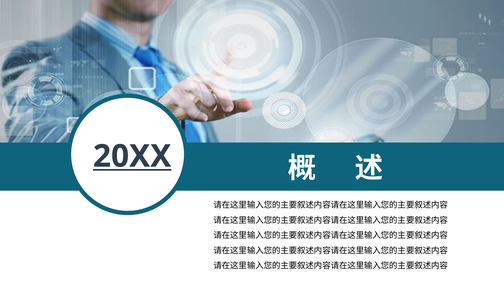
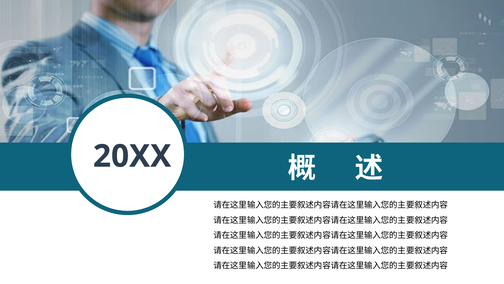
20XX underline: present -> none
